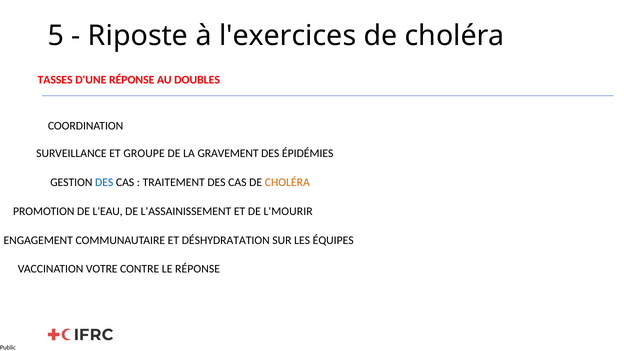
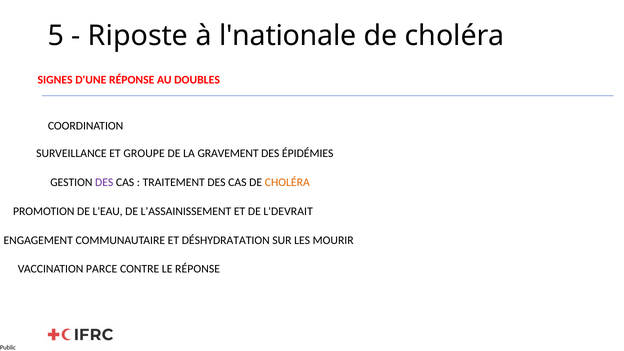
l'exercices: l'exercices -> l'nationale
TASSES: TASSES -> SIGNES
DES at (104, 182) colour: blue -> purple
L'MOURIR: L'MOURIR -> L'DEVRAIT
ÉQUIPES: ÉQUIPES -> MOURIR
VOTRE: VOTRE -> PARCE
